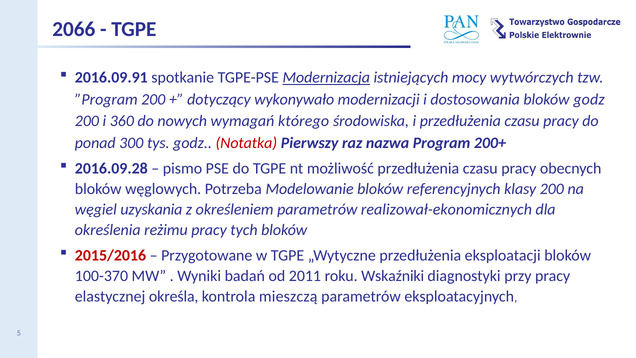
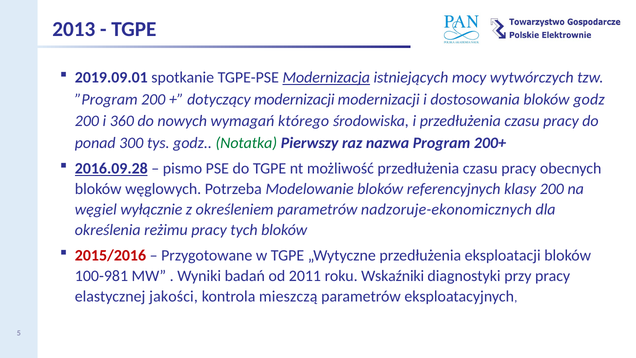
2066: 2066 -> 2013
2016.09.91: 2016.09.91 -> 2019.09.01
dotyczący wykonywało: wykonywało -> modernizacji
Notatka colour: red -> green
2016.09.28 underline: none -> present
uzyskania: uzyskania -> wyłącznie
realizował-ekonomicznych: realizował-ekonomicznych -> nadzoruje-ekonomicznych
100-370: 100-370 -> 100-981
określa: określa -> jakości
